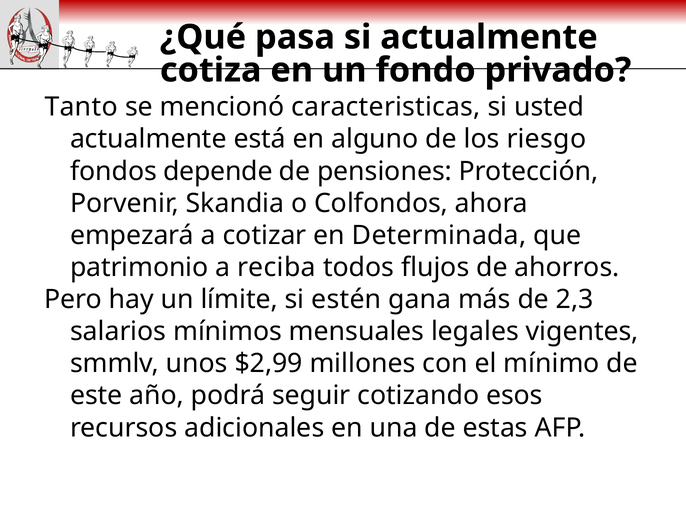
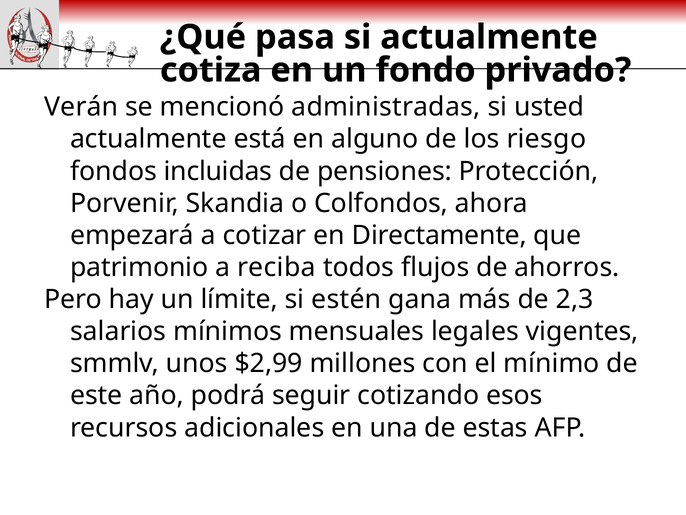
Tanto: Tanto -> Verán
caracteristicas: caracteristicas -> administradas
depende: depende -> incluidas
Determinada: Determinada -> Directamente
